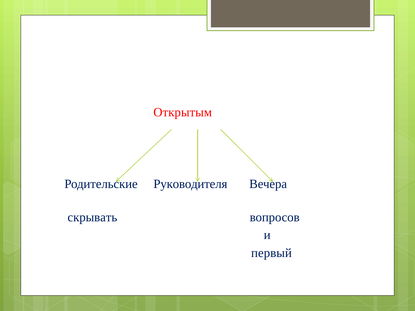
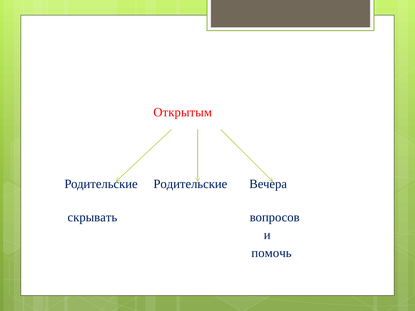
Родительские Руководителя: Руководителя -> Родительские
первый: первый -> помочь
